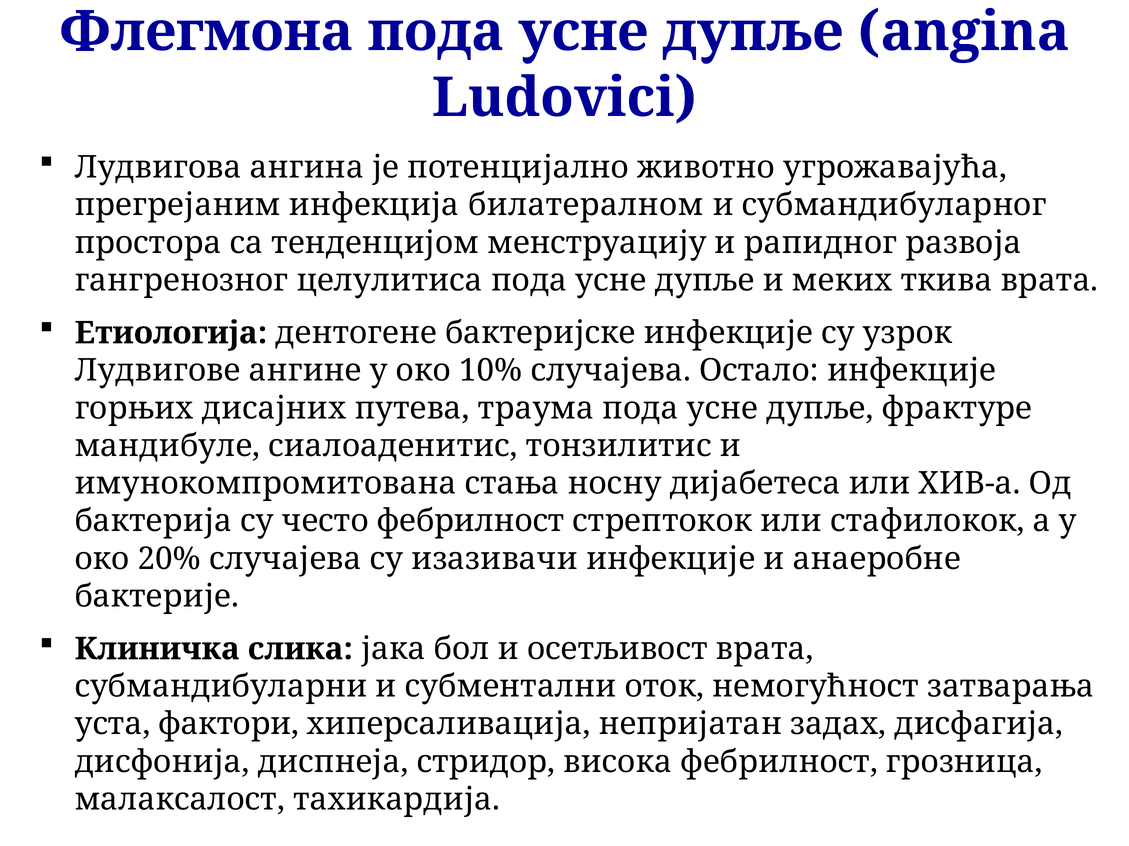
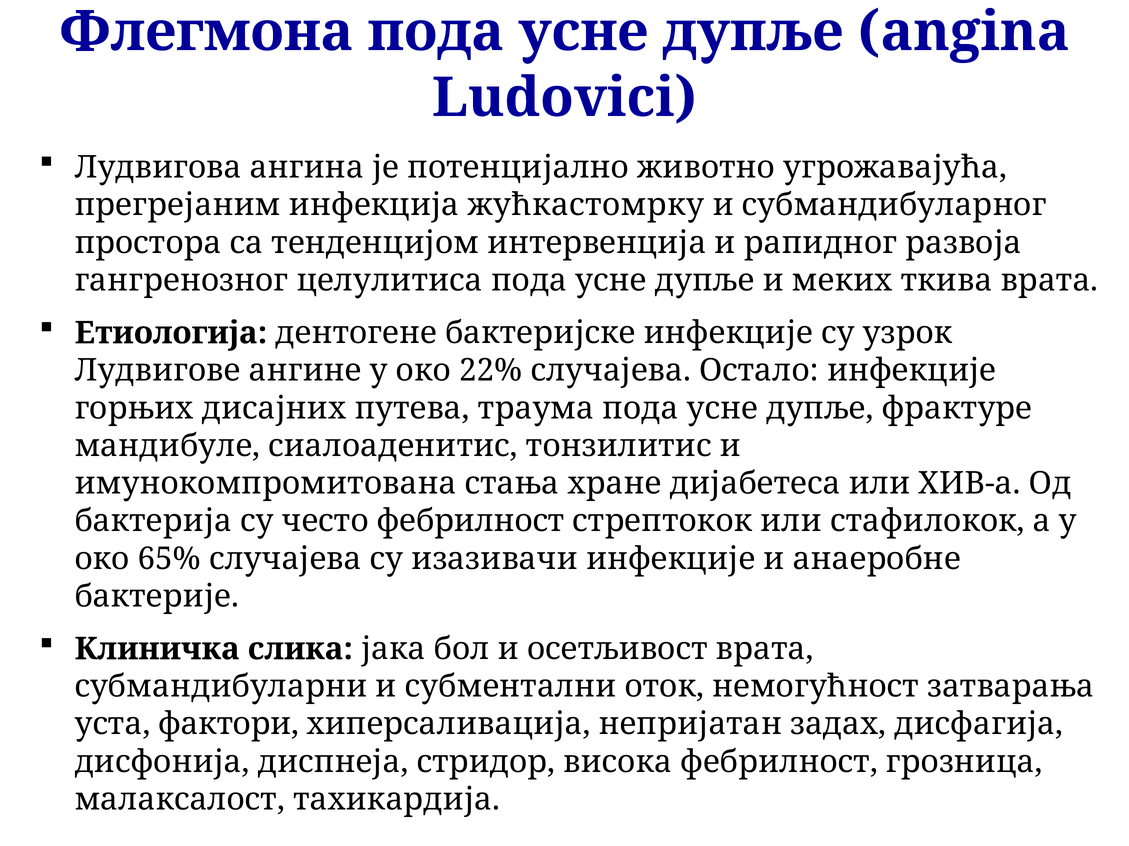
билатералном: билатералном -> жућкастомрку
менструацију: менструацију -> интервенција
10%: 10% -> 22%
носну: носну -> хране
20%: 20% -> 65%
